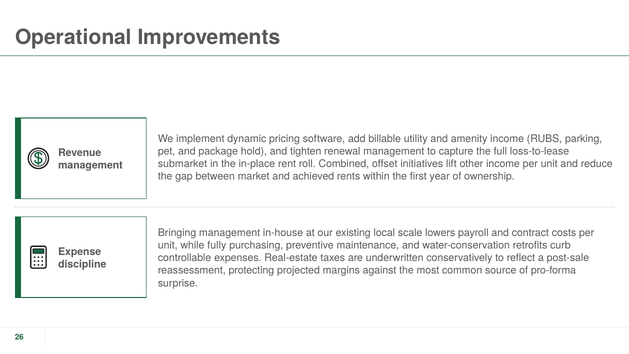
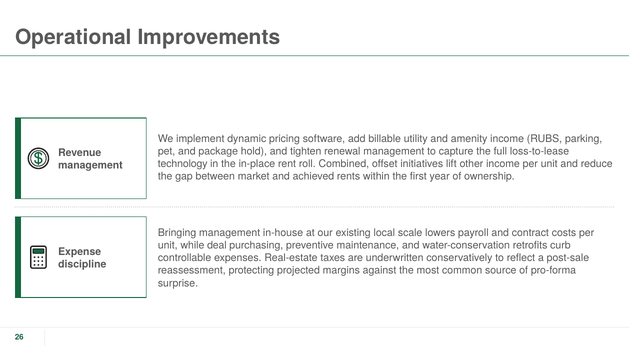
submarket: submarket -> technology
fully: fully -> deal
